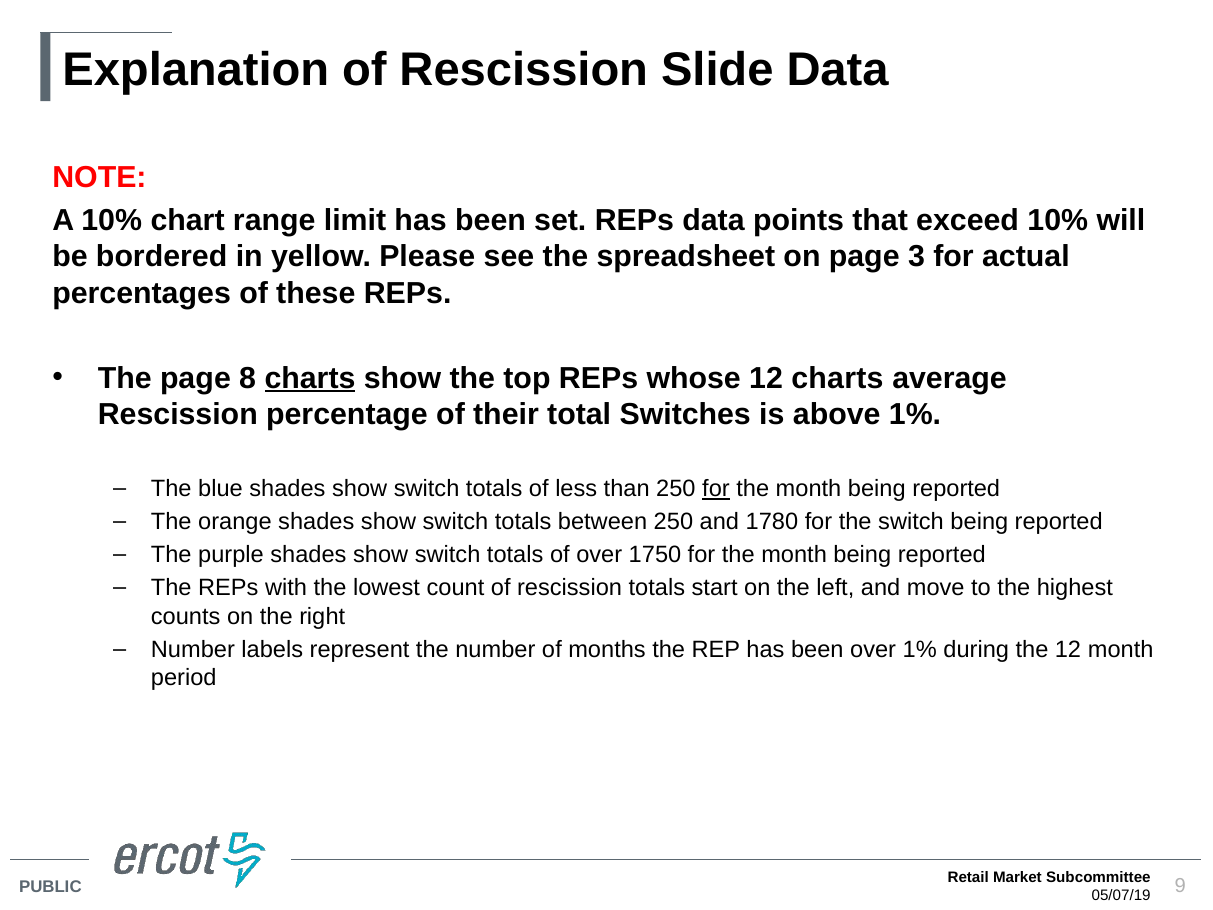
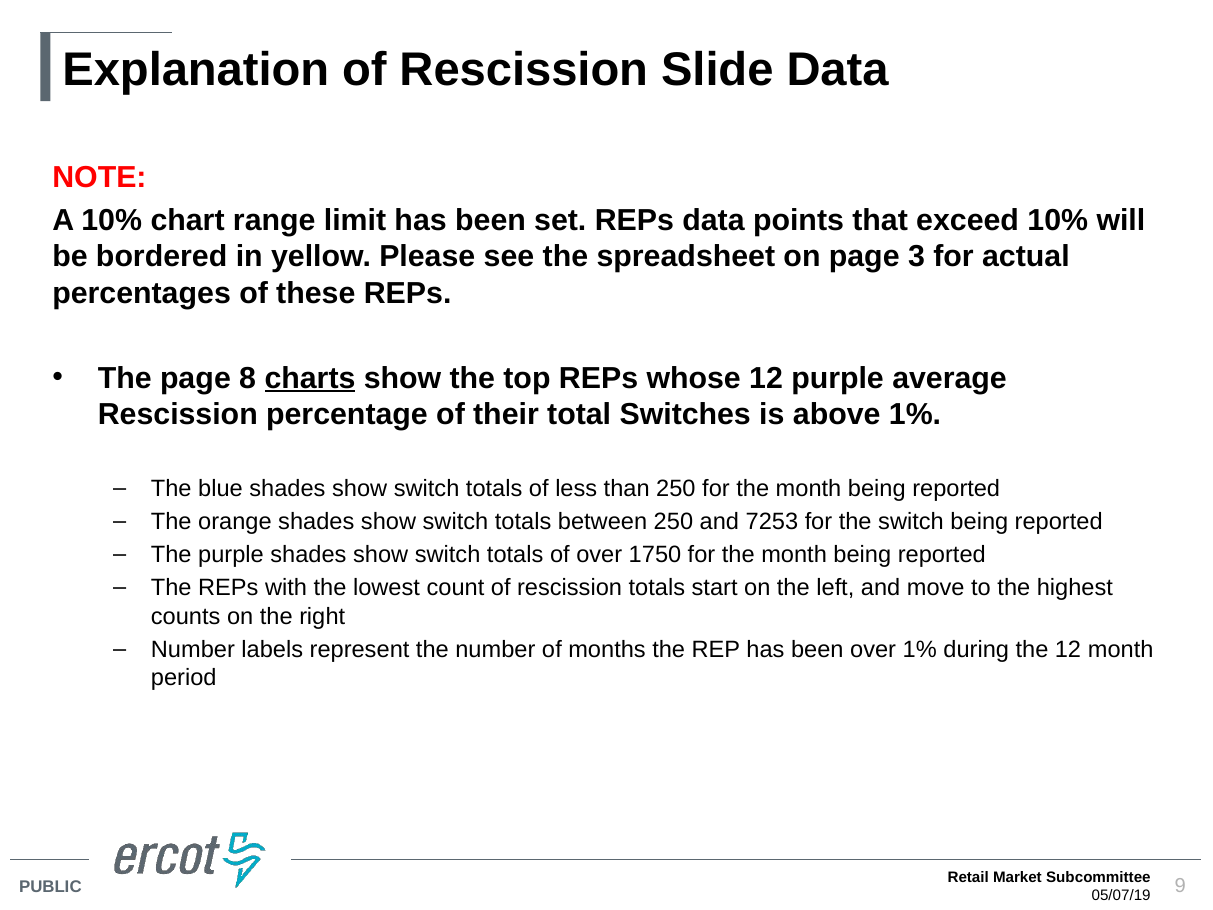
12 charts: charts -> purple
for at (716, 489) underline: present -> none
1780: 1780 -> 7253
